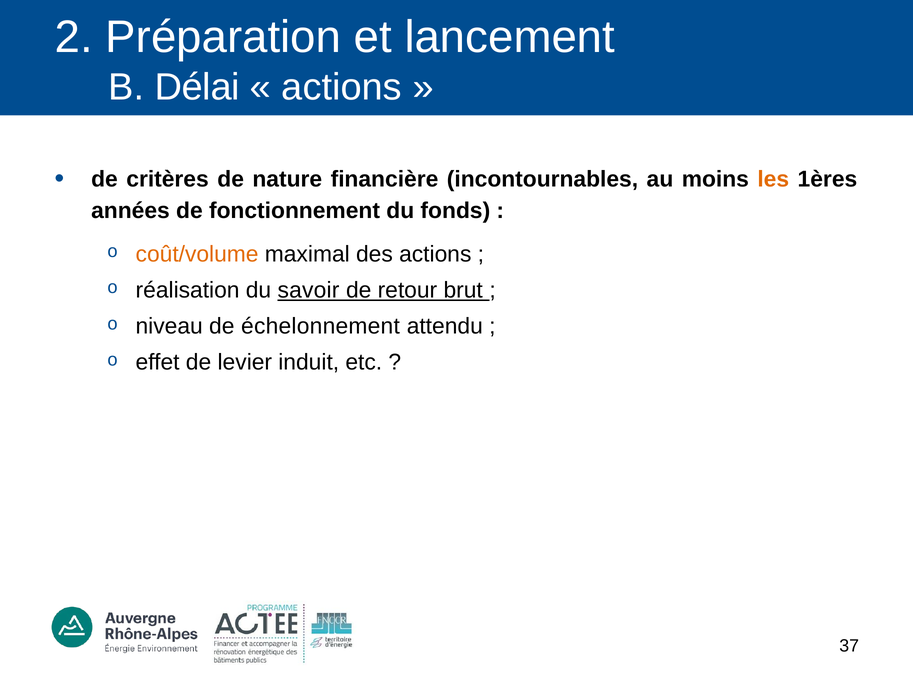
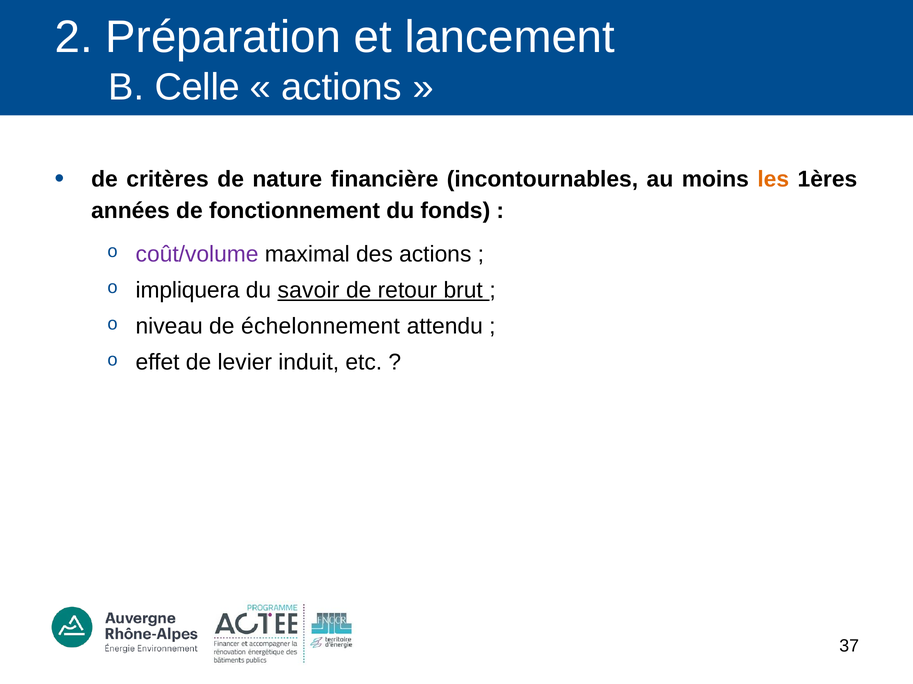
Délai: Délai -> Celle
coût/volume colour: orange -> purple
réalisation: réalisation -> impliquera
